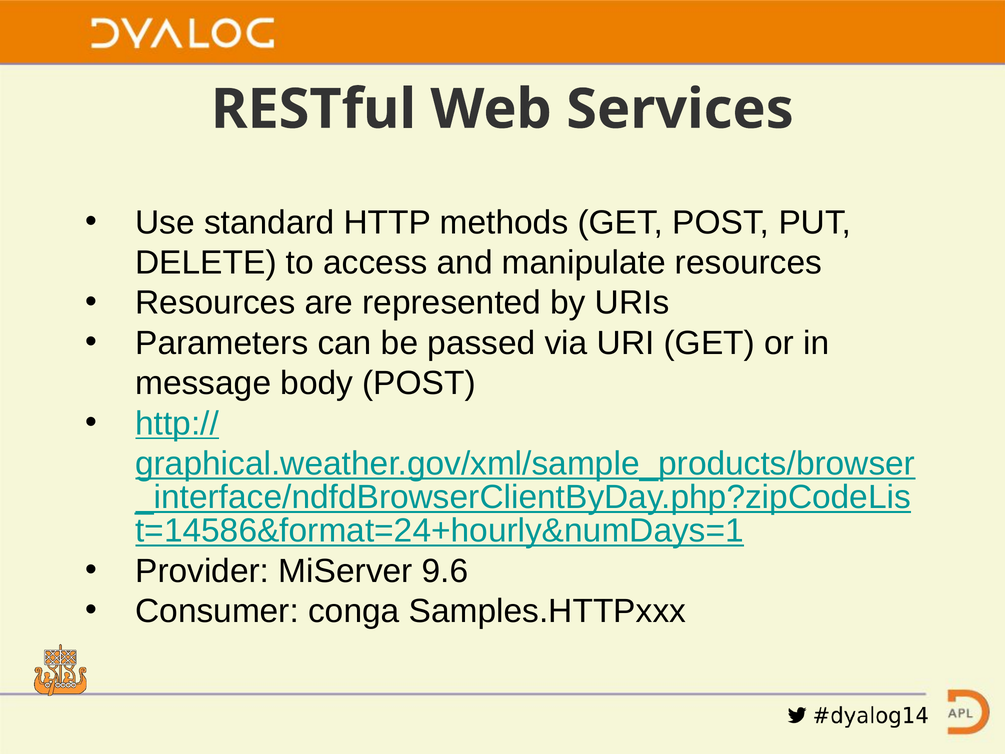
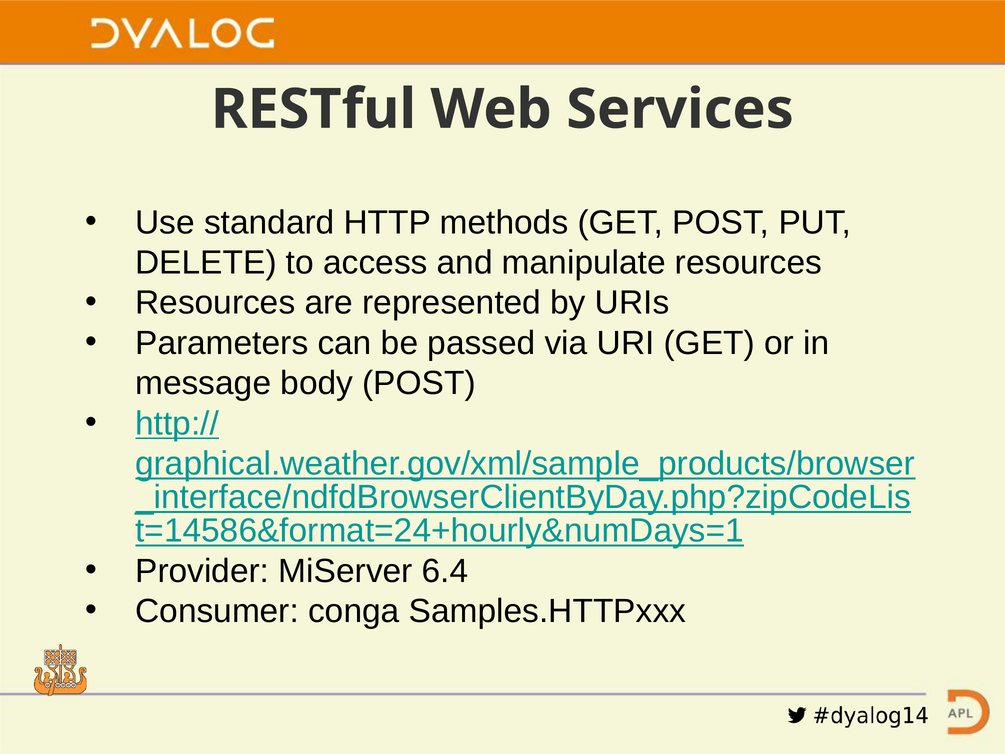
9.6: 9.6 -> 6.4
